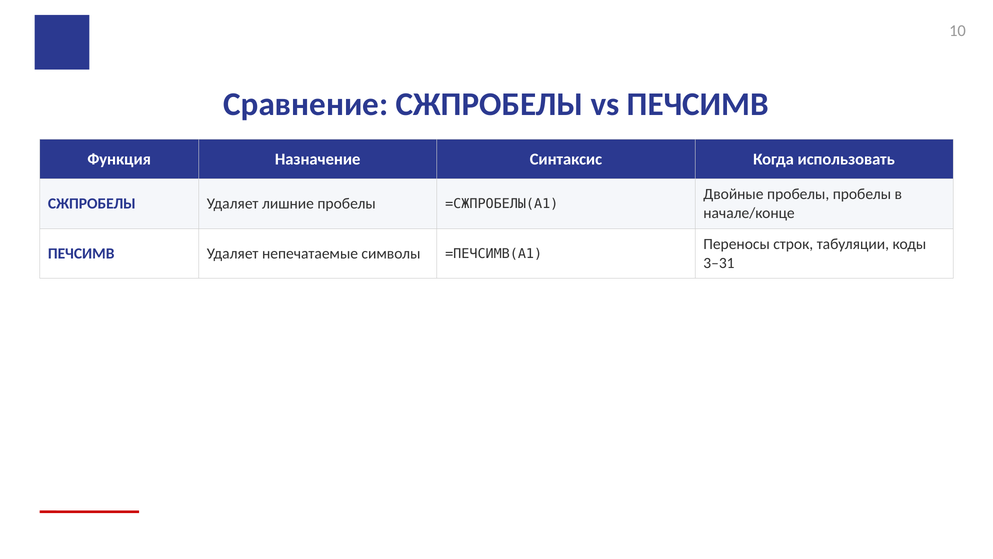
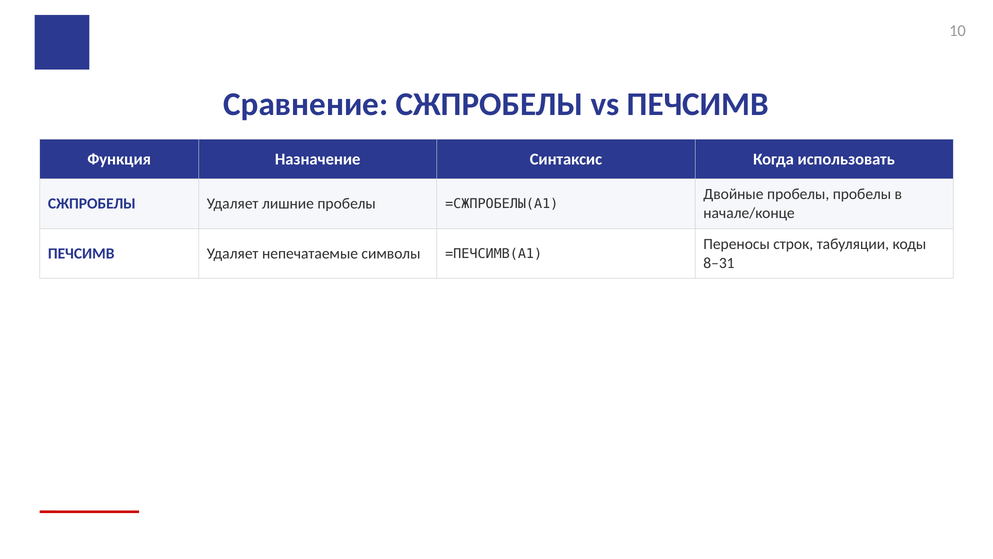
3–31: 3–31 -> 8–31
